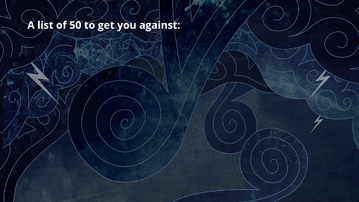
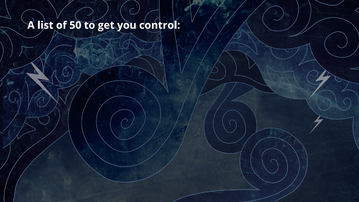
against: against -> control
